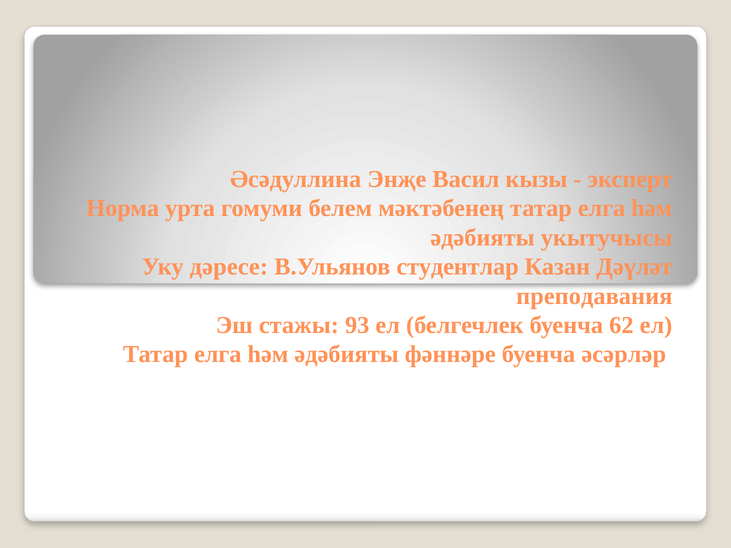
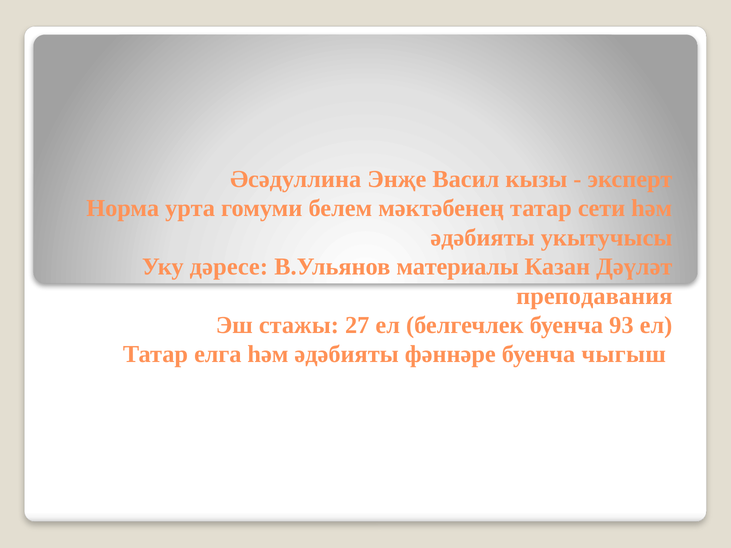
мәктәбенең татар елга: елга -> сети
студентлар: студентлар -> материалы
93: 93 -> 27
62: 62 -> 93
әсәрләр: әсәрләр -> чыгыш
